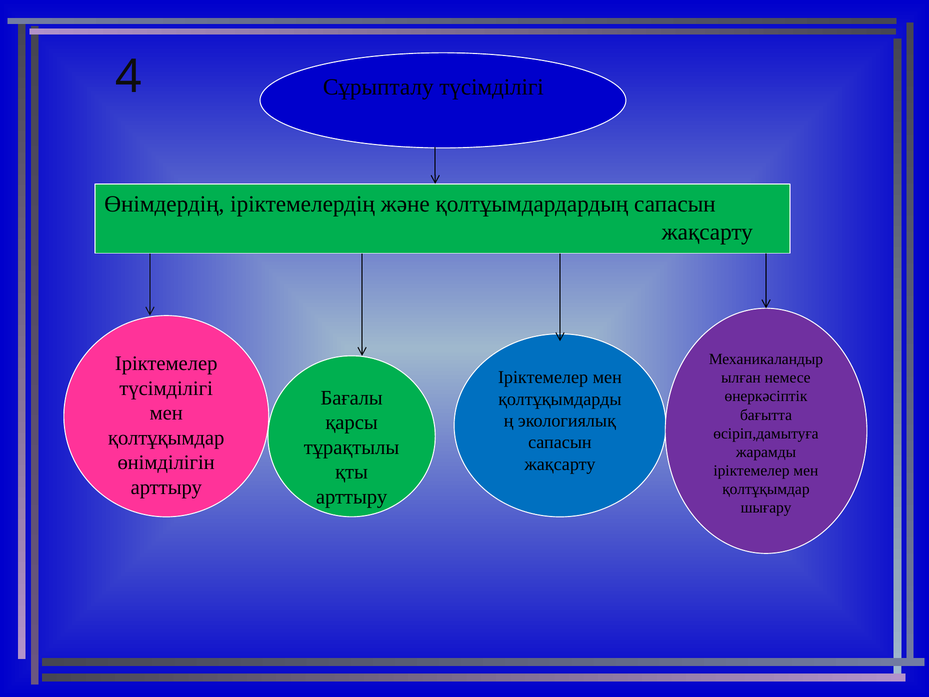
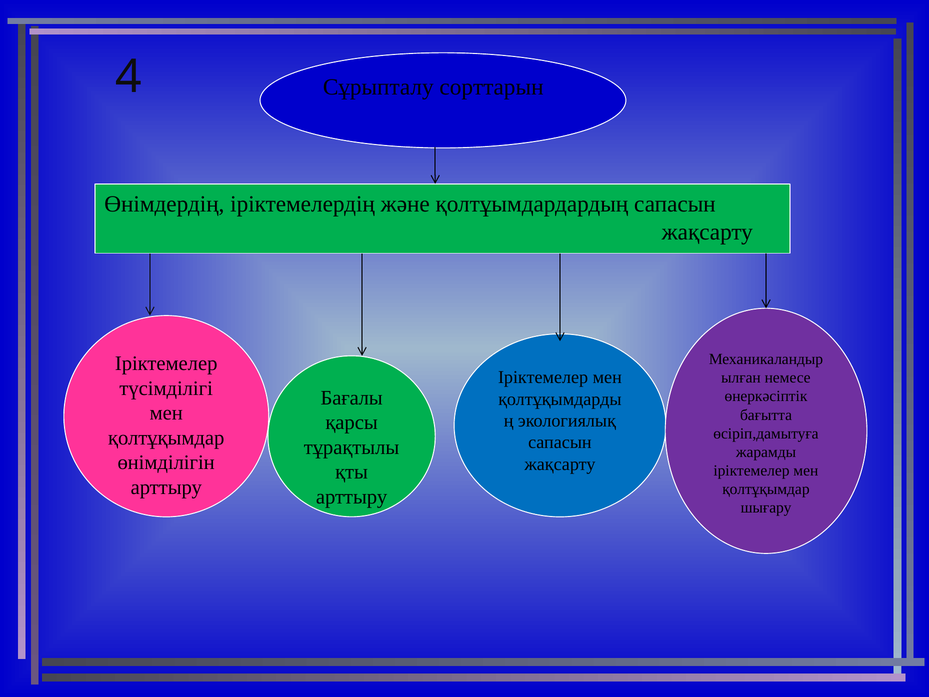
Сұрыпталу түсімділігі: түсімділігі -> сорттарын
